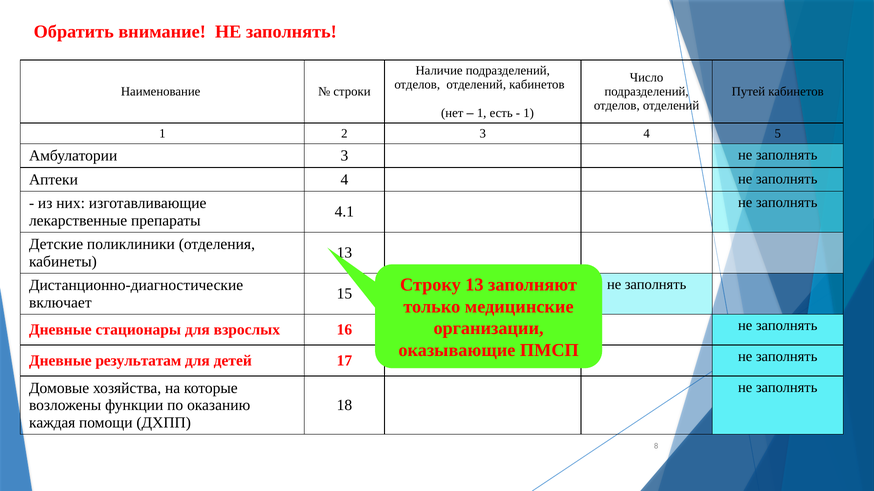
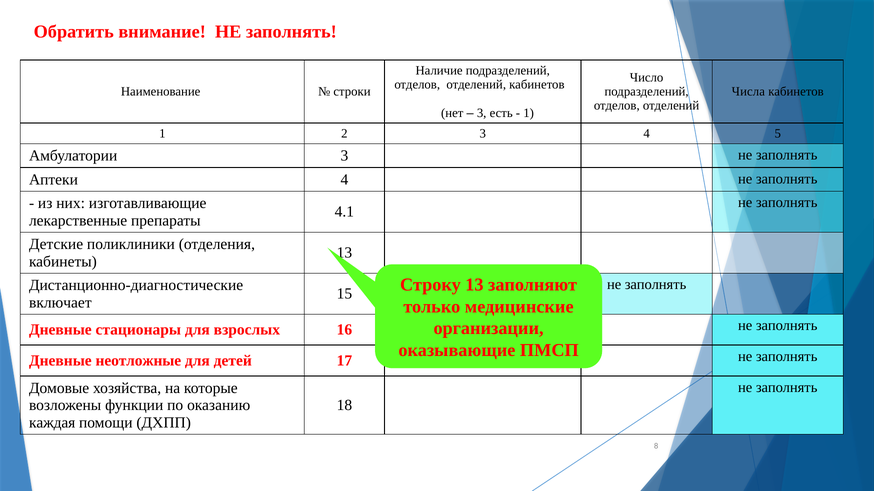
Путей: Путей -> Числа
1 at (482, 113): 1 -> 3
результатам: результатам -> неотложные
